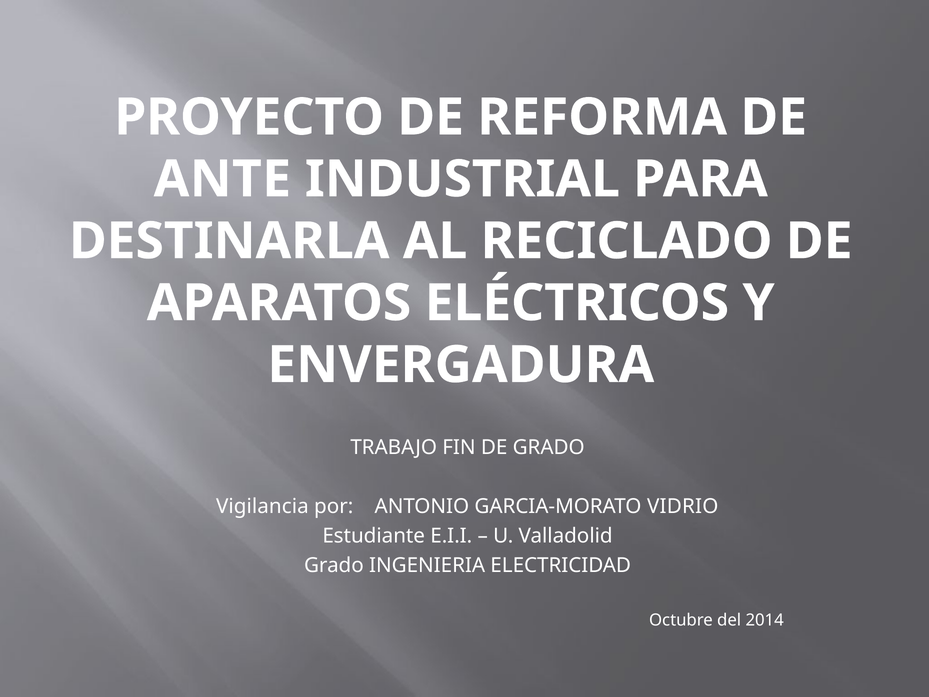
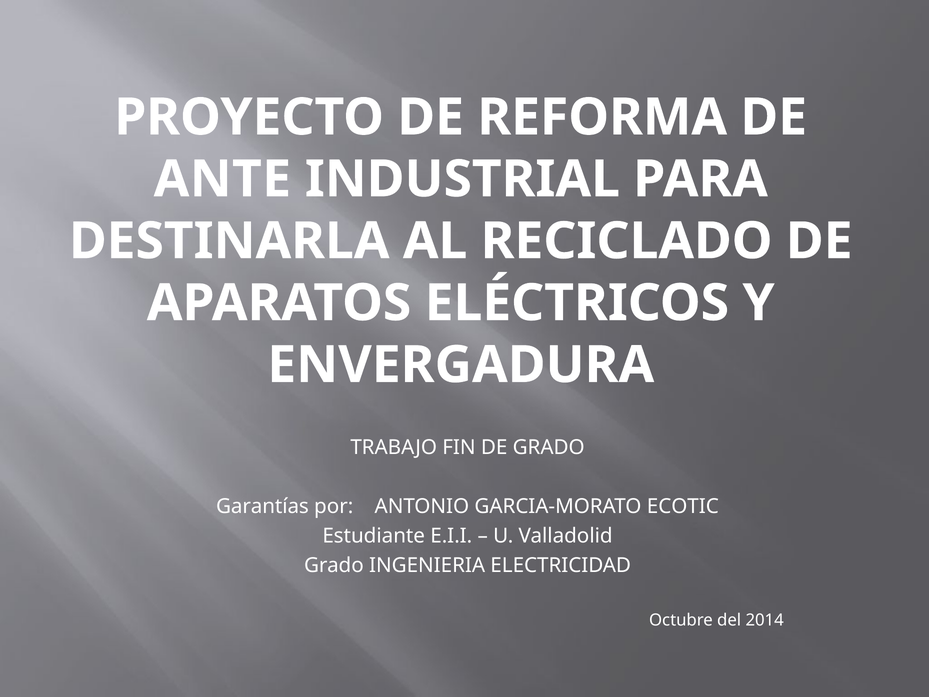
Vigilancia: Vigilancia -> Garantías
VIDRIO: VIDRIO -> ECOTIC
